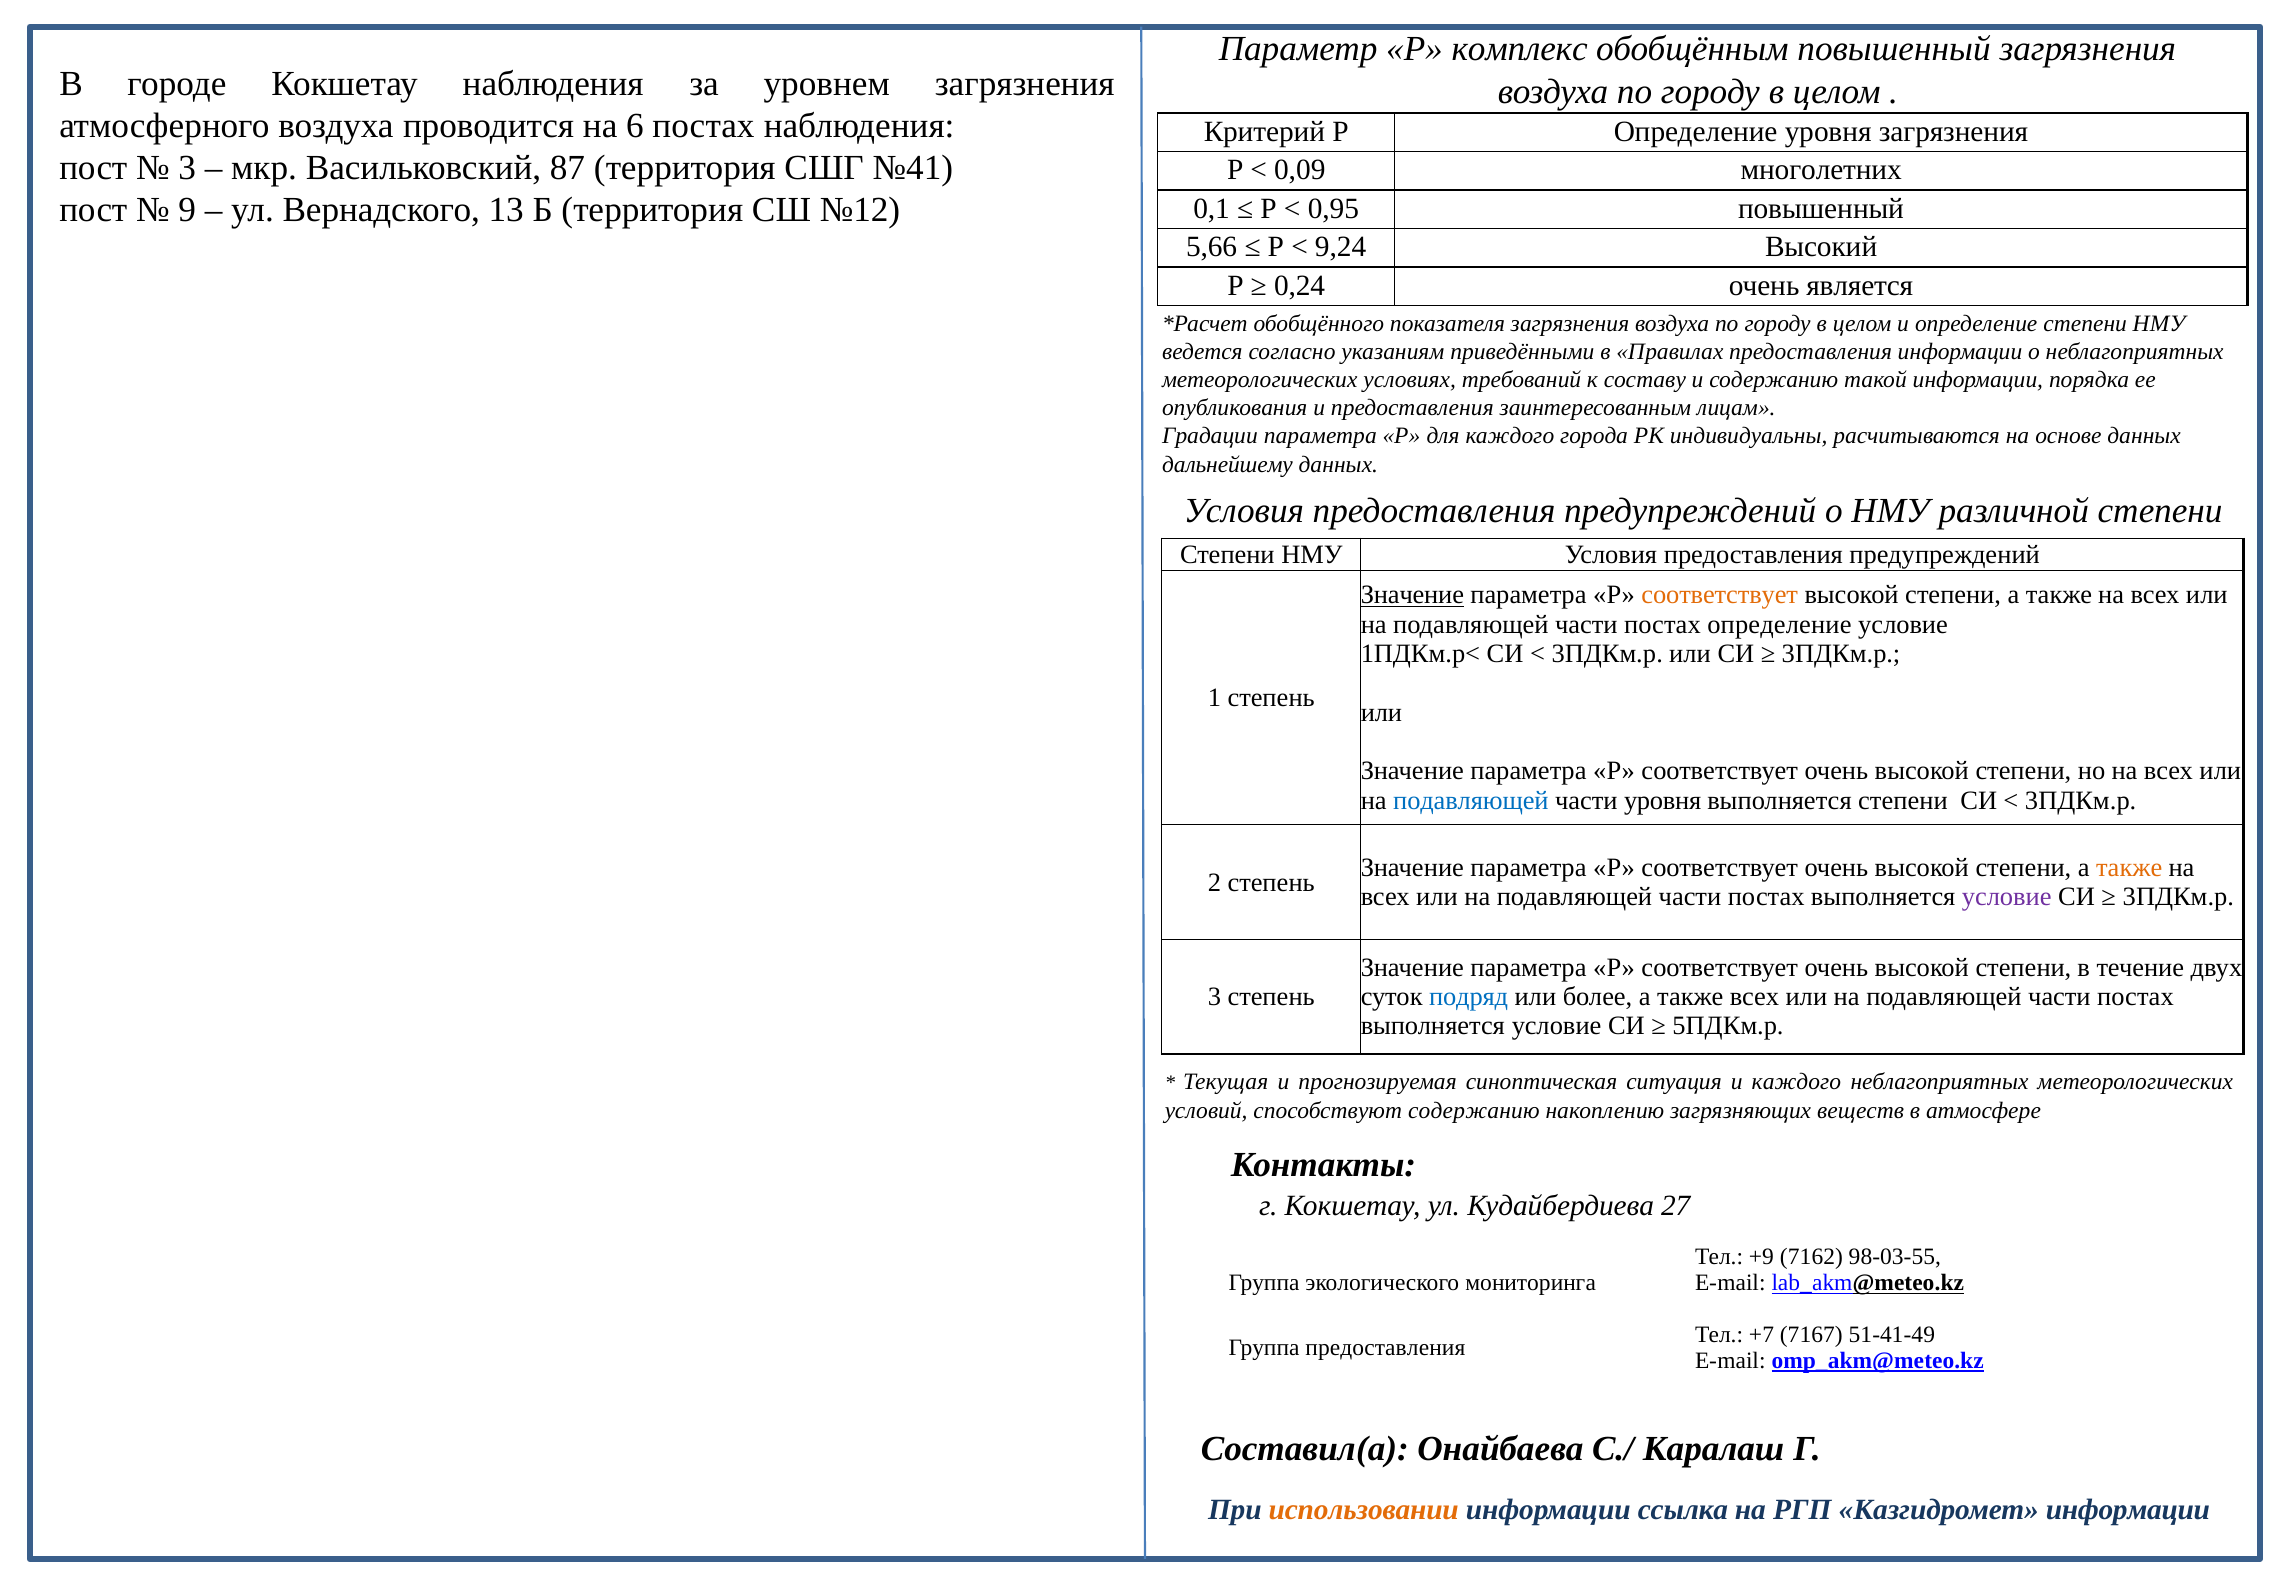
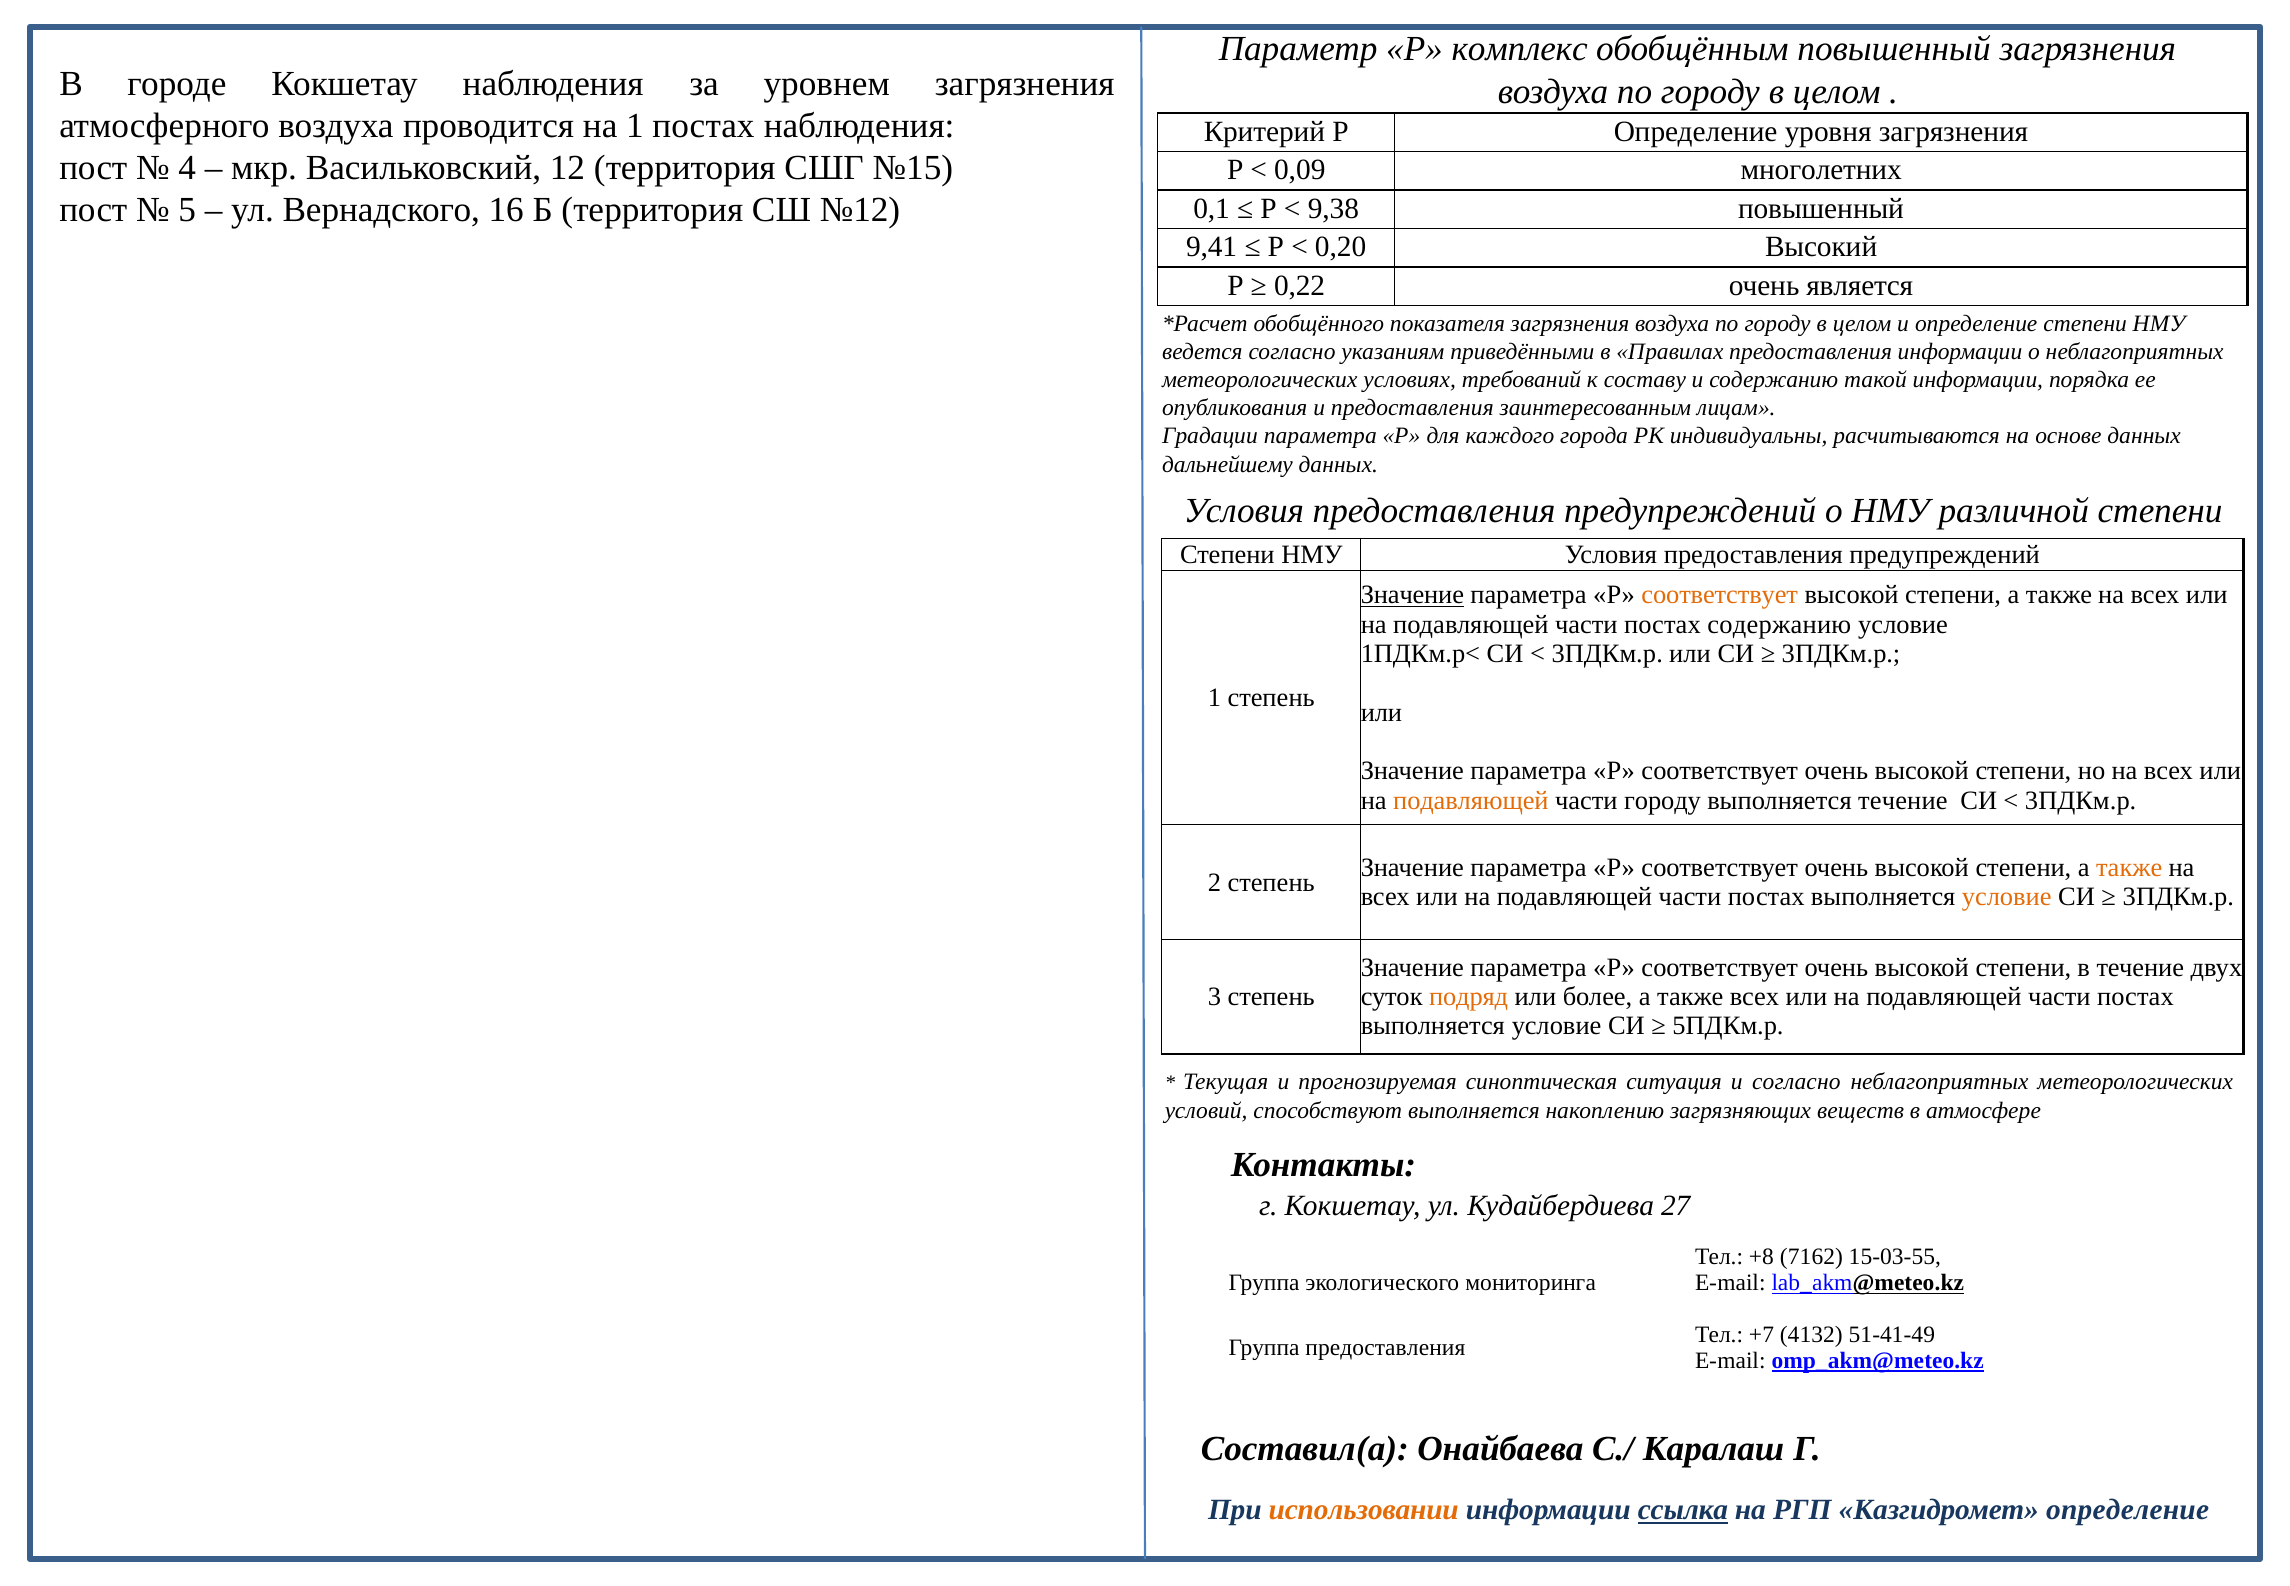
на 6: 6 -> 1
3 at (187, 168): 3 -> 4
87: 87 -> 12
№41: №41 -> №15
9: 9 -> 5
13: 13 -> 16
0,95: 0,95 -> 9,38
5,66: 5,66 -> 9,41
9,24: 9,24 -> 0,20
0,24: 0,24 -> 0,22
постах определение: определение -> содержанию
подавляющей at (1471, 800) colour: blue -> orange
части уровня: уровня -> городу
выполняется степени: степени -> течение
условие at (2007, 897) colour: purple -> orange
подряд colour: blue -> orange
и каждого: каждого -> согласно
способствуют содержанию: содержанию -> выполняется
+9: +9 -> +8
98-03-55: 98-03-55 -> 15-03-55
7167: 7167 -> 4132
ссылка underline: none -> present
Казгидромет информации: информации -> определение
